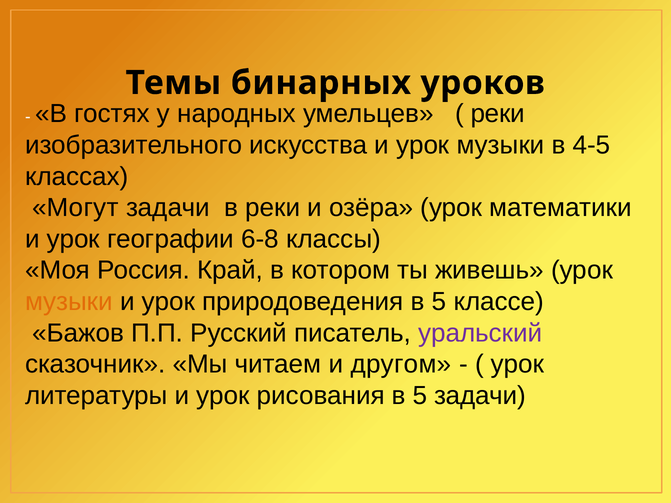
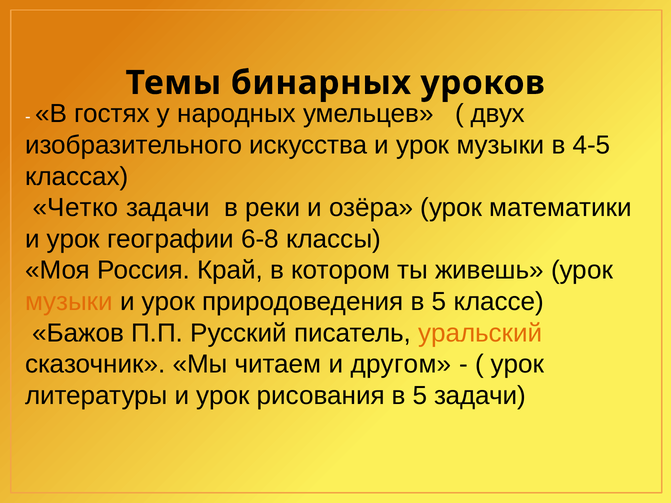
реки at (498, 114): реки -> двух
Могут: Могут -> Четко
уральский colour: purple -> orange
